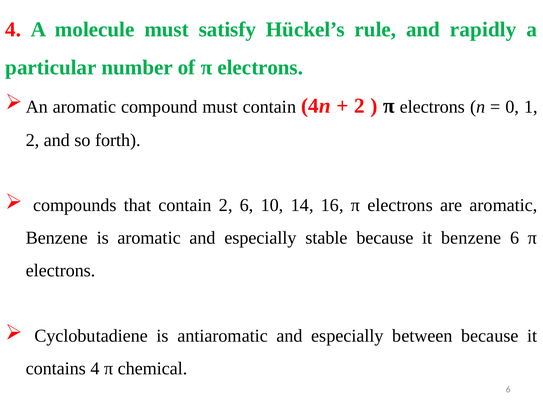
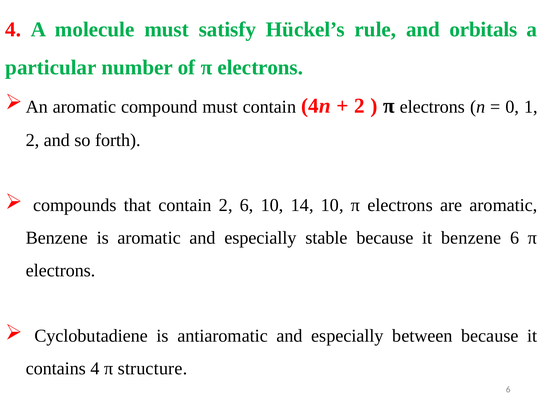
rapidly: rapidly -> orbitals
14 16: 16 -> 10
chemical: chemical -> structure
